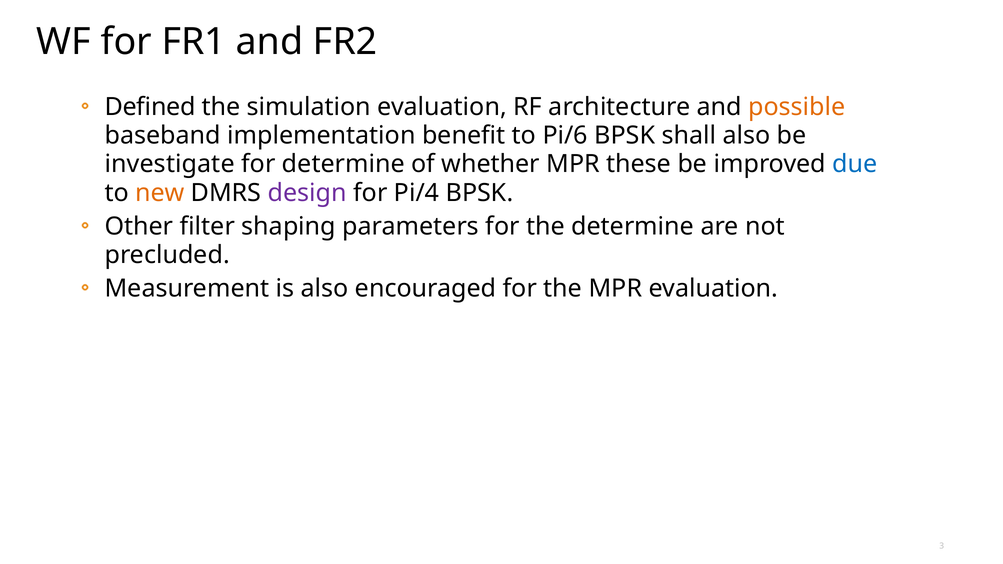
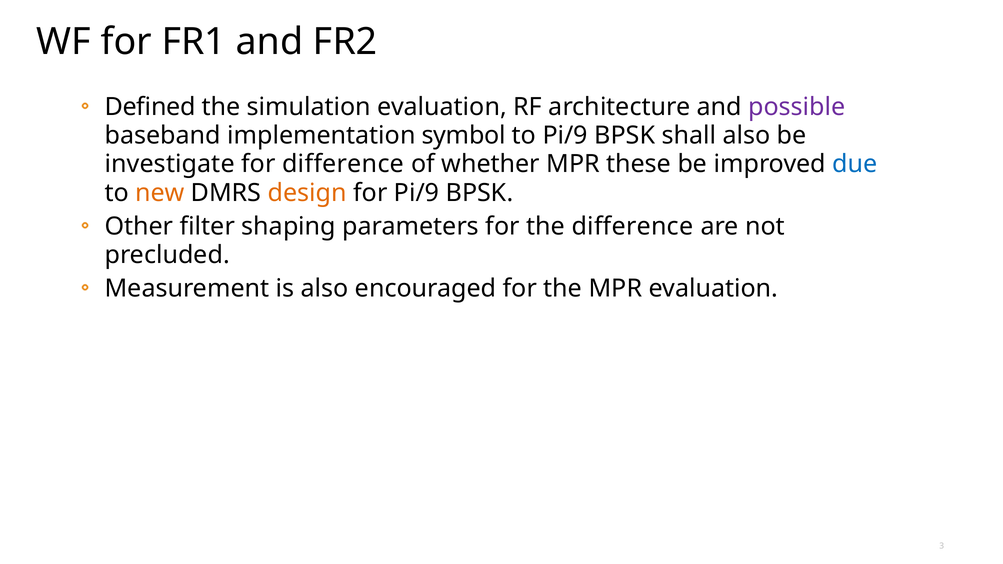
possible colour: orange -> purple
benefit: benefit -> symbol
to Pi/6: Pi/6 -> Pi/9
for determine: determine -> difference
design colour: purple -> orange
for Pi/4: Pi/4 -> Pi/9
the determine: determine -> difference
